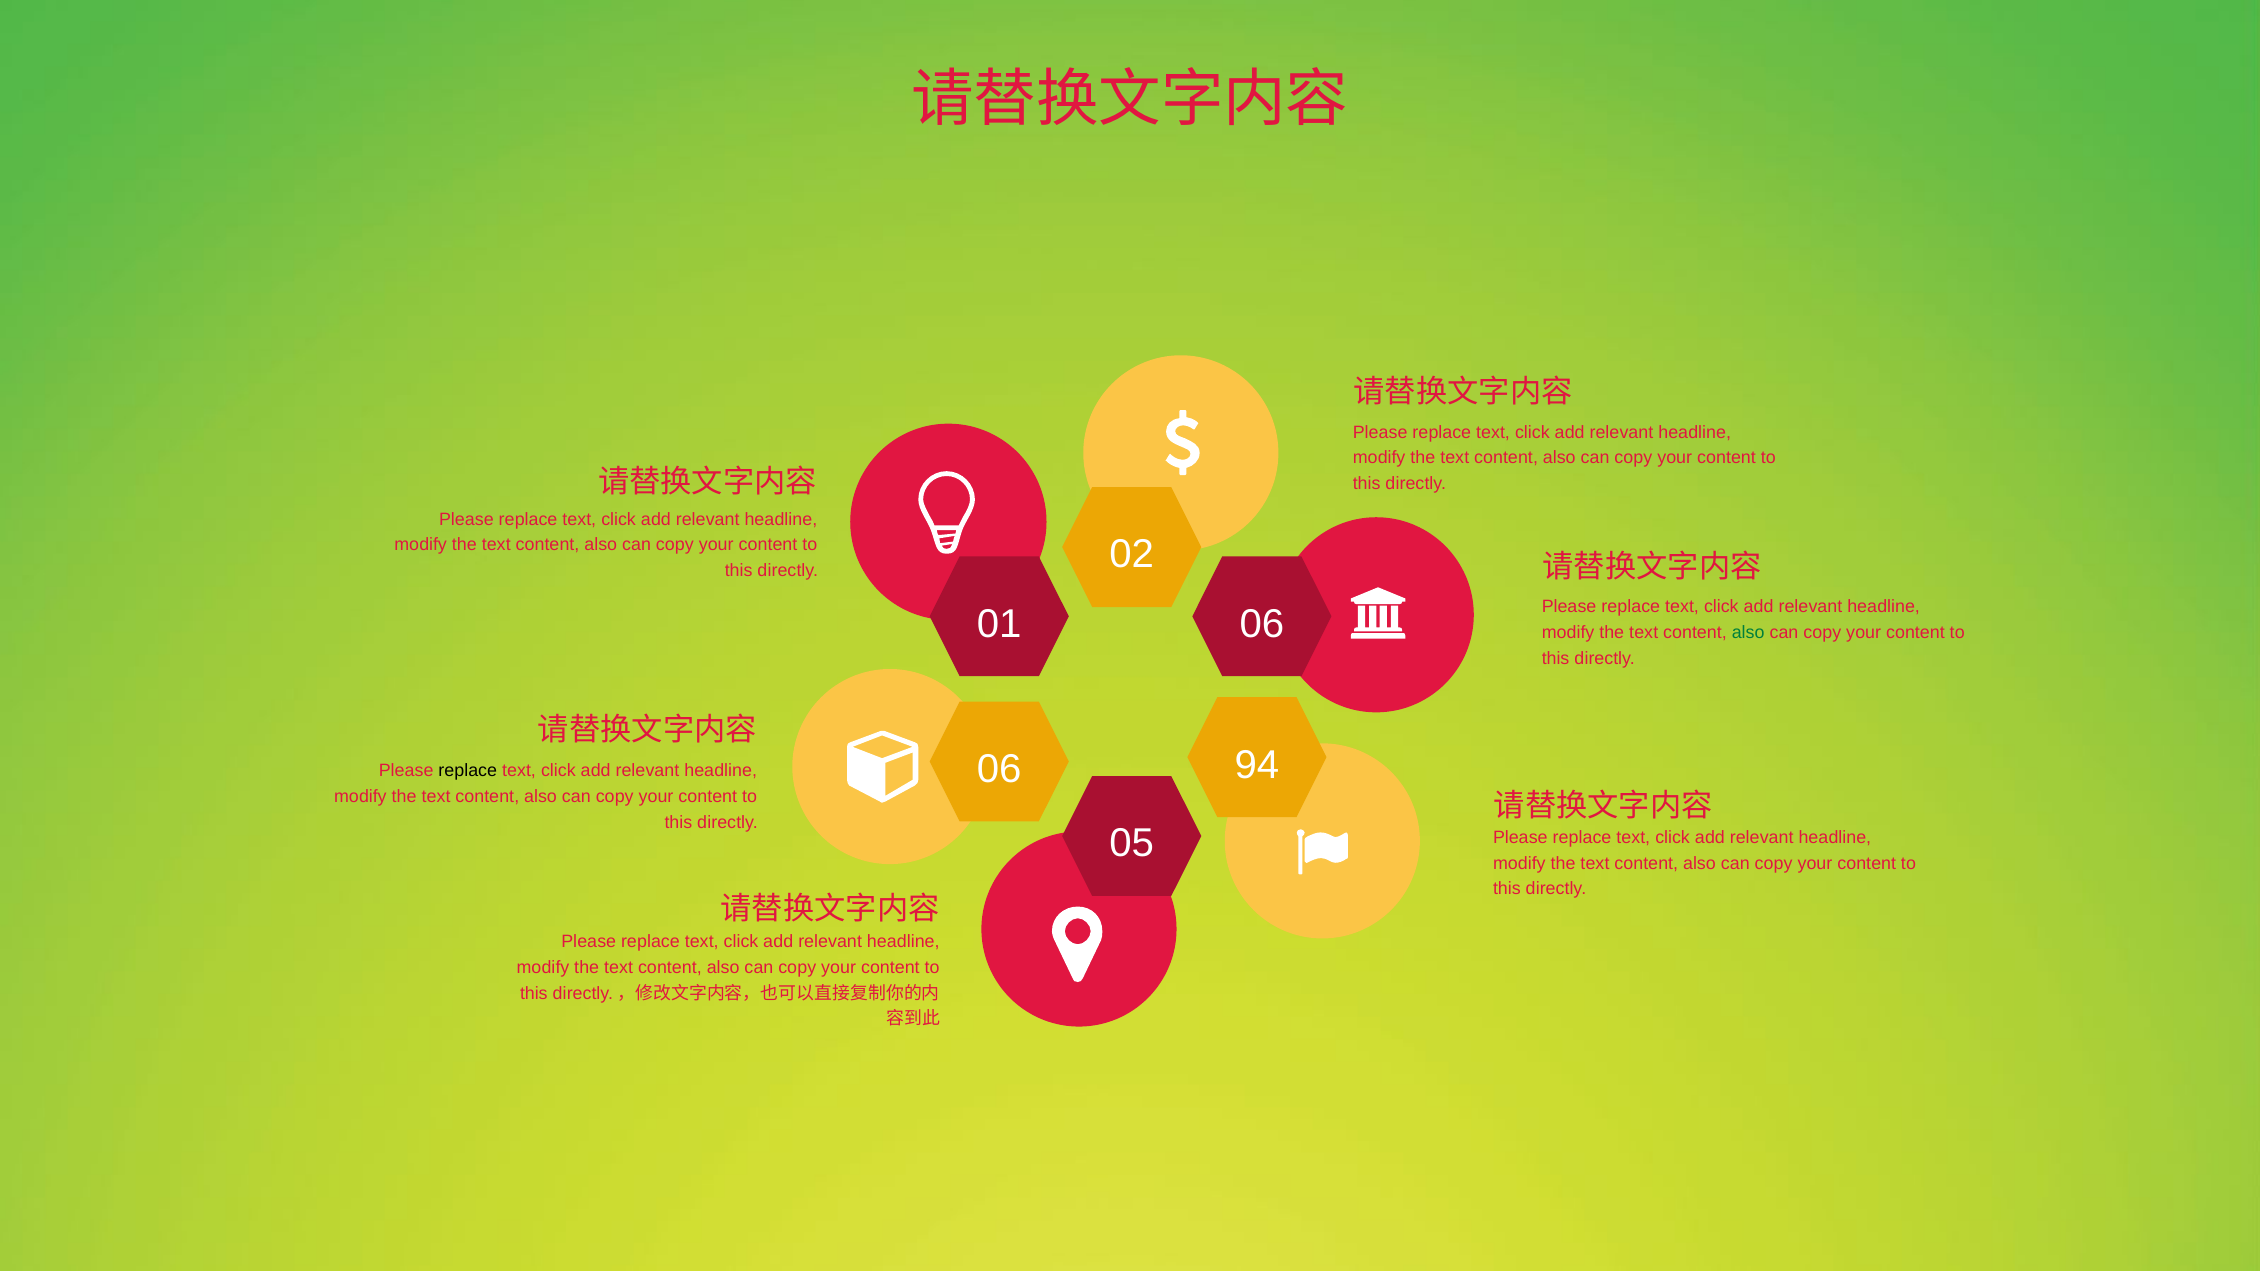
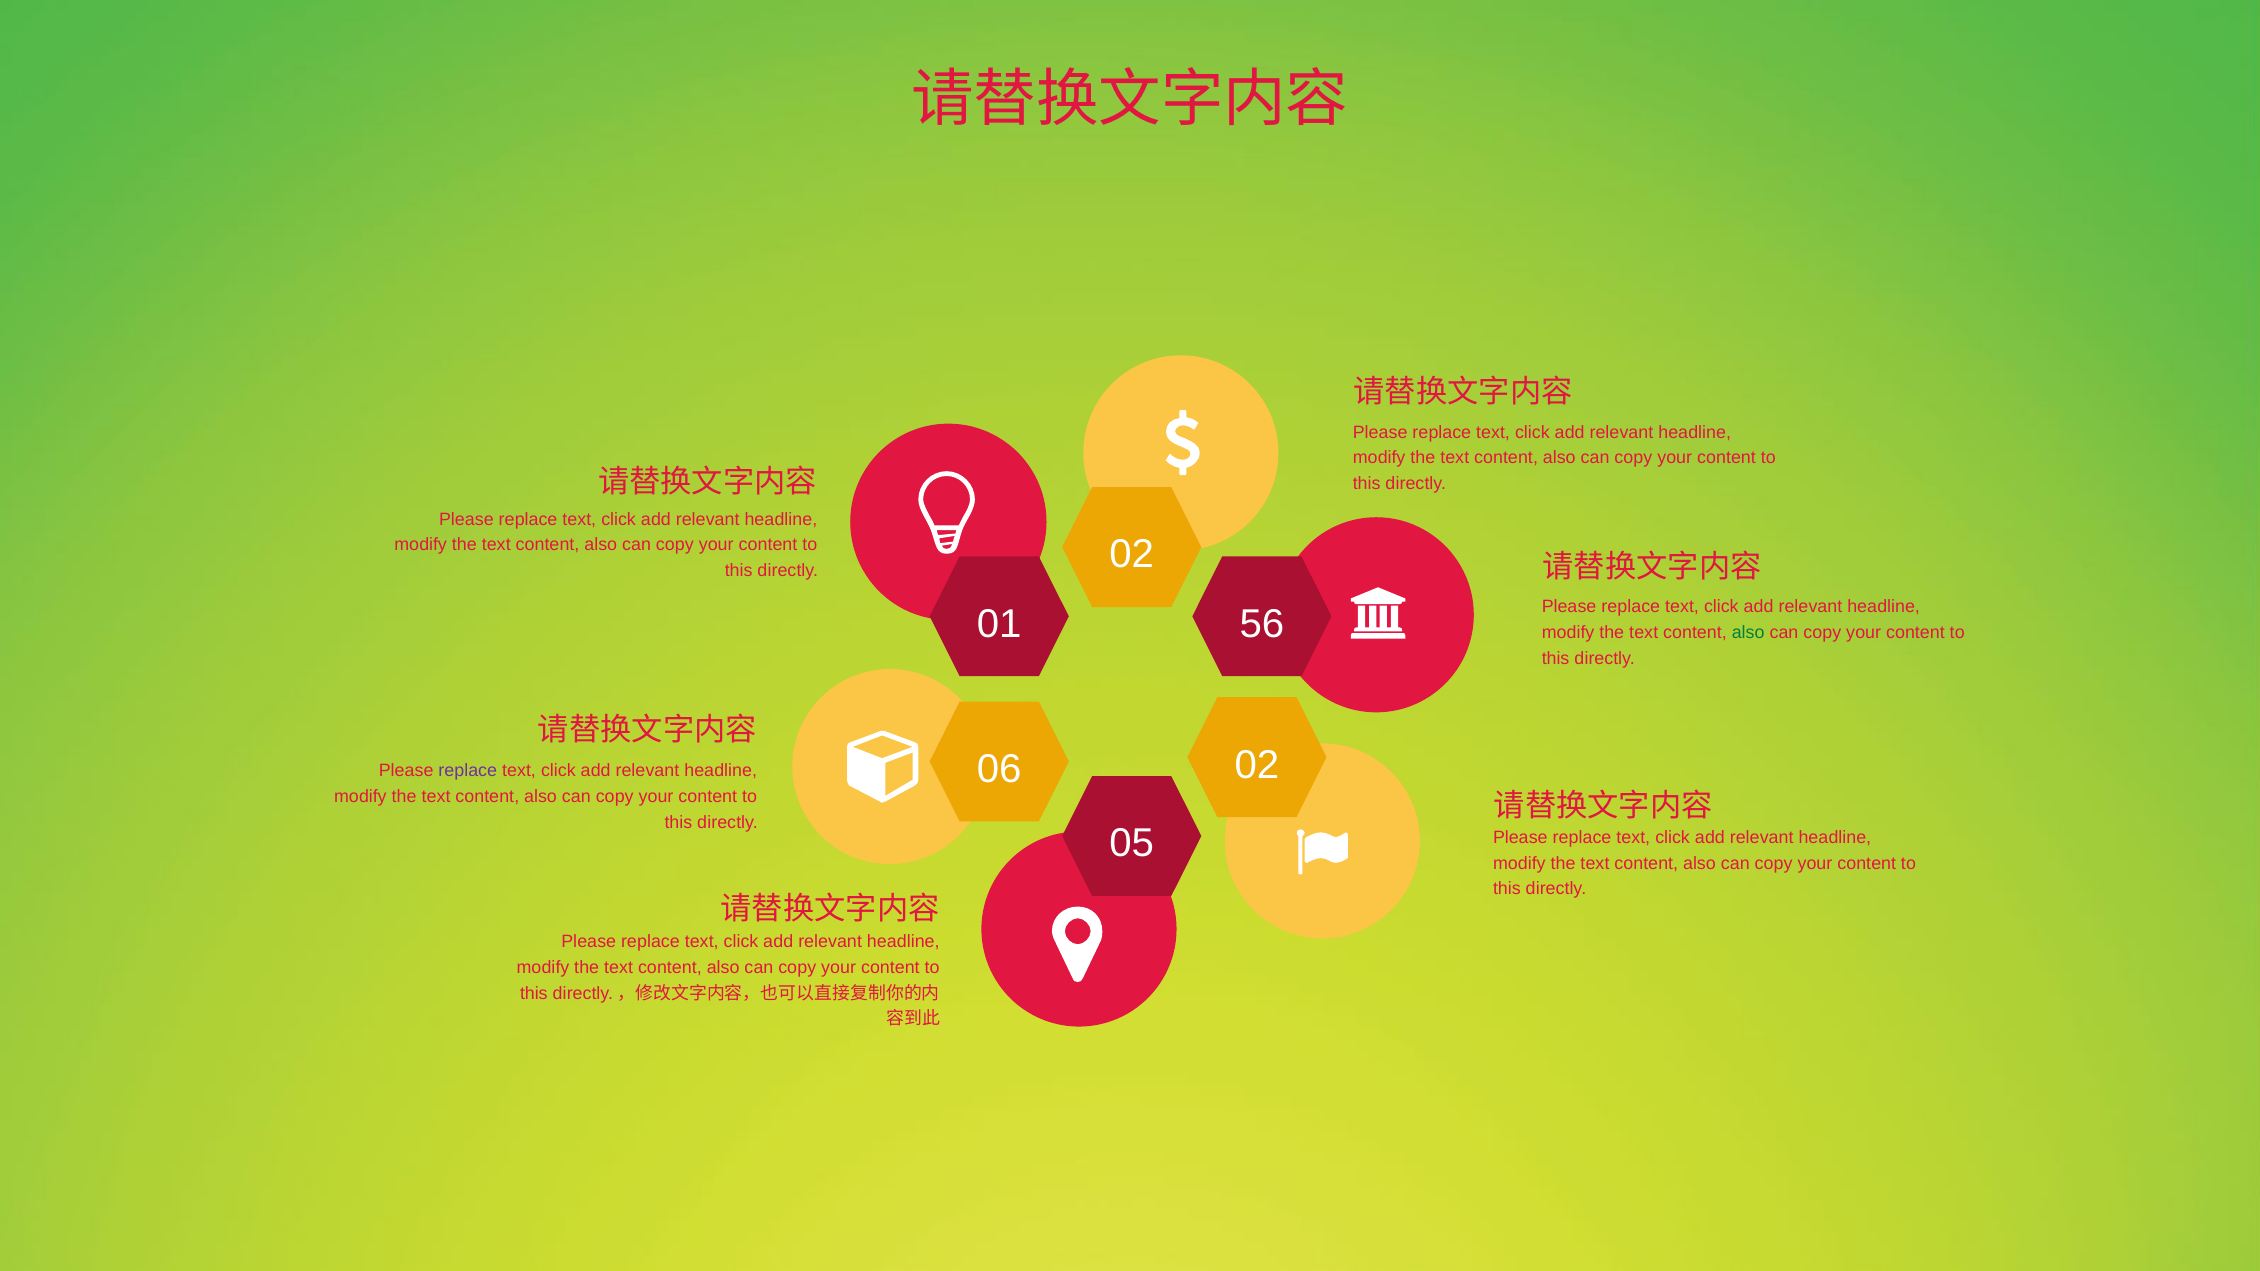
01 06: 06 -> 56
06 94: 94 -> 02
replace at (468, 771) colour: black -> purple
